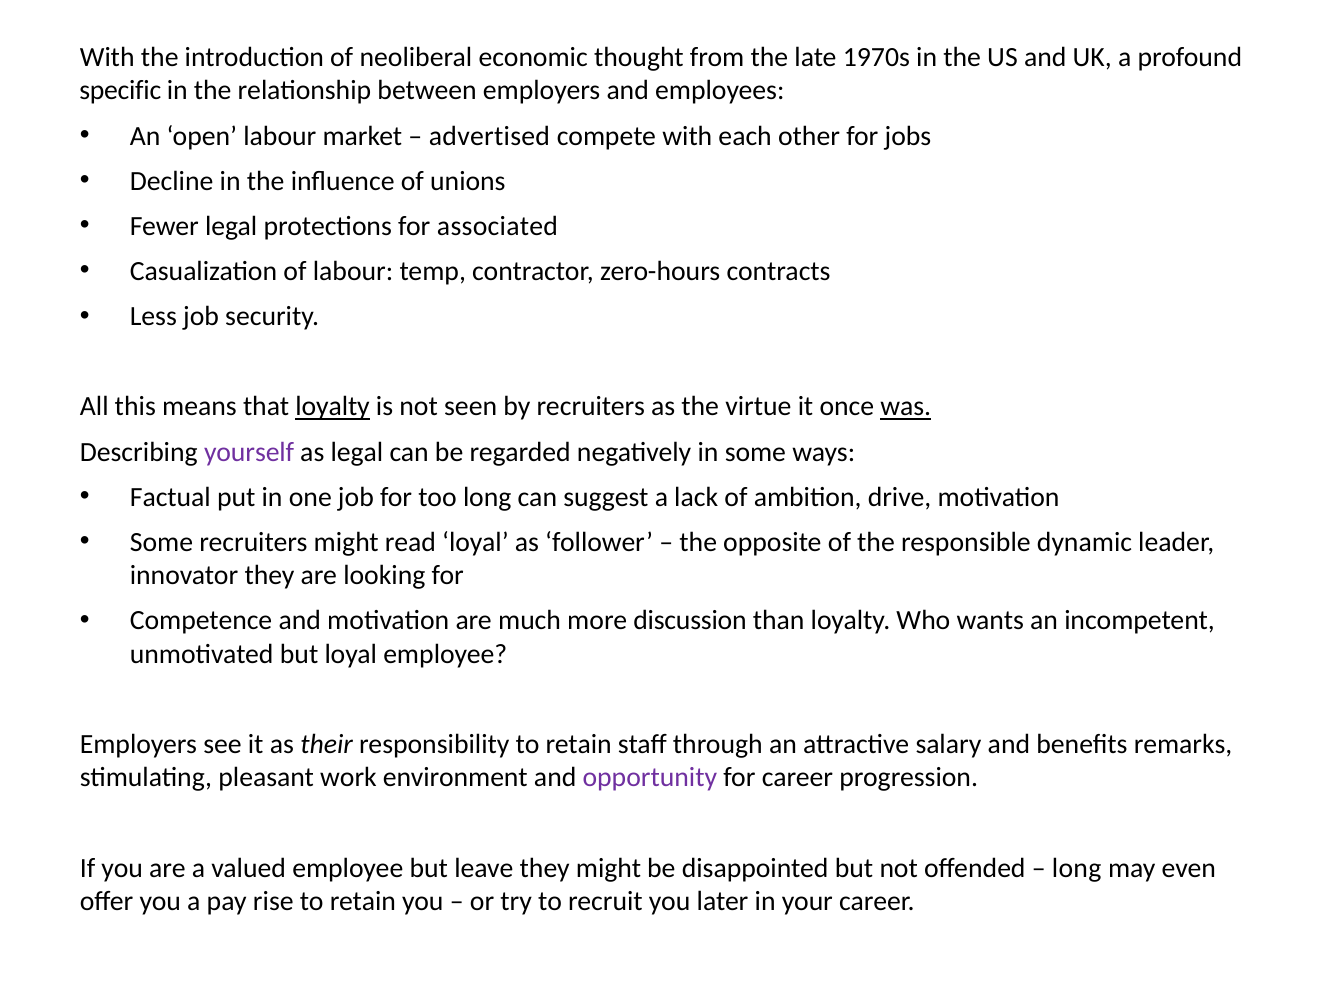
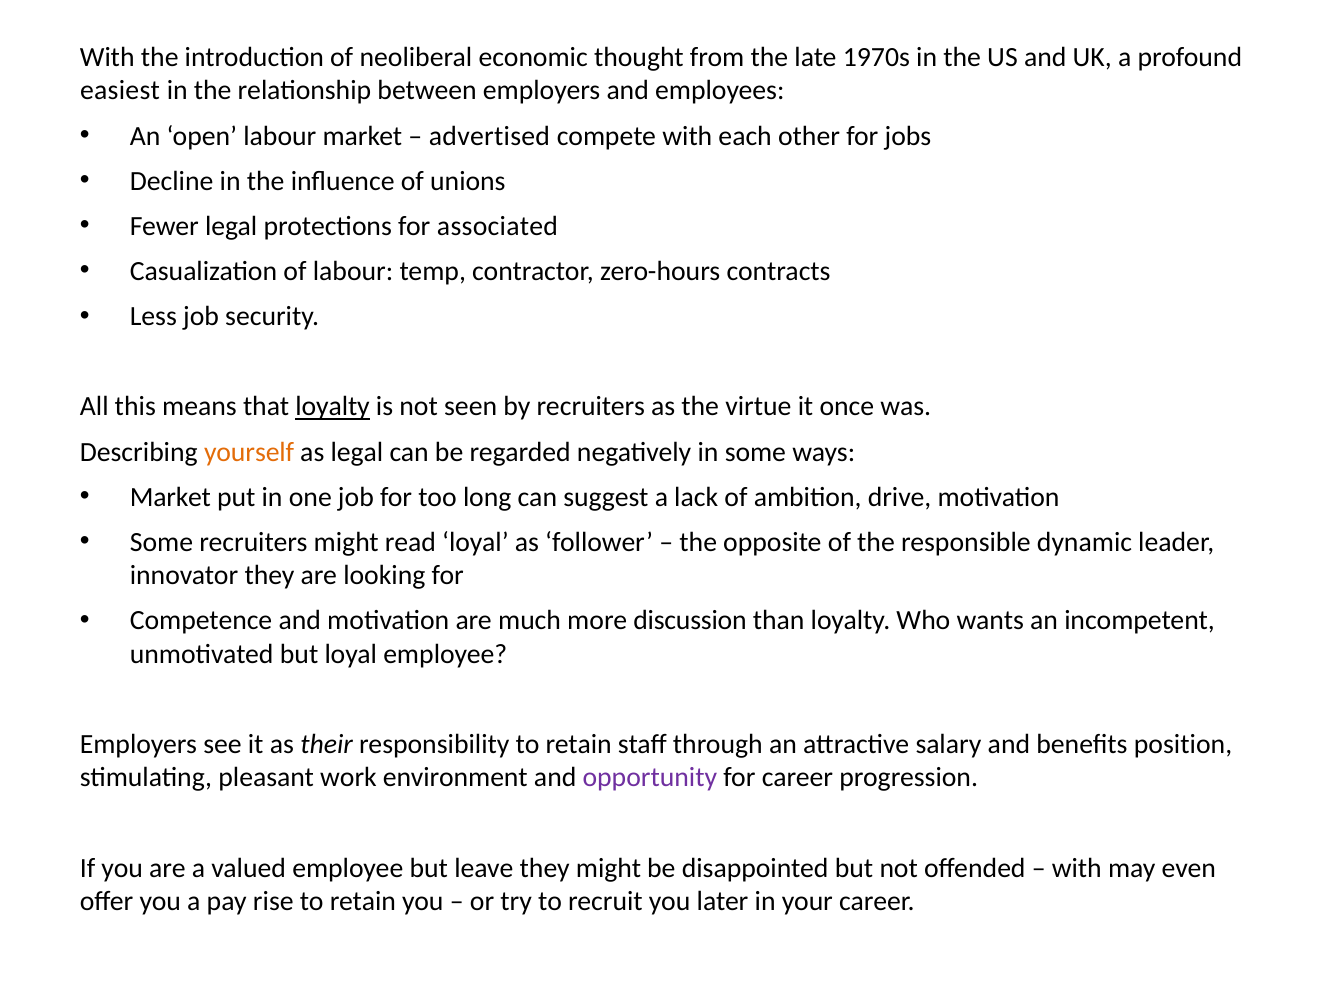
specific: specific -> easiest
was underline: present -> none
yourself colour: purple -> orange
Factual at (170, 497): Factual -> Market
remarks: remarks -> position
long at (1077, 868): long -> with
